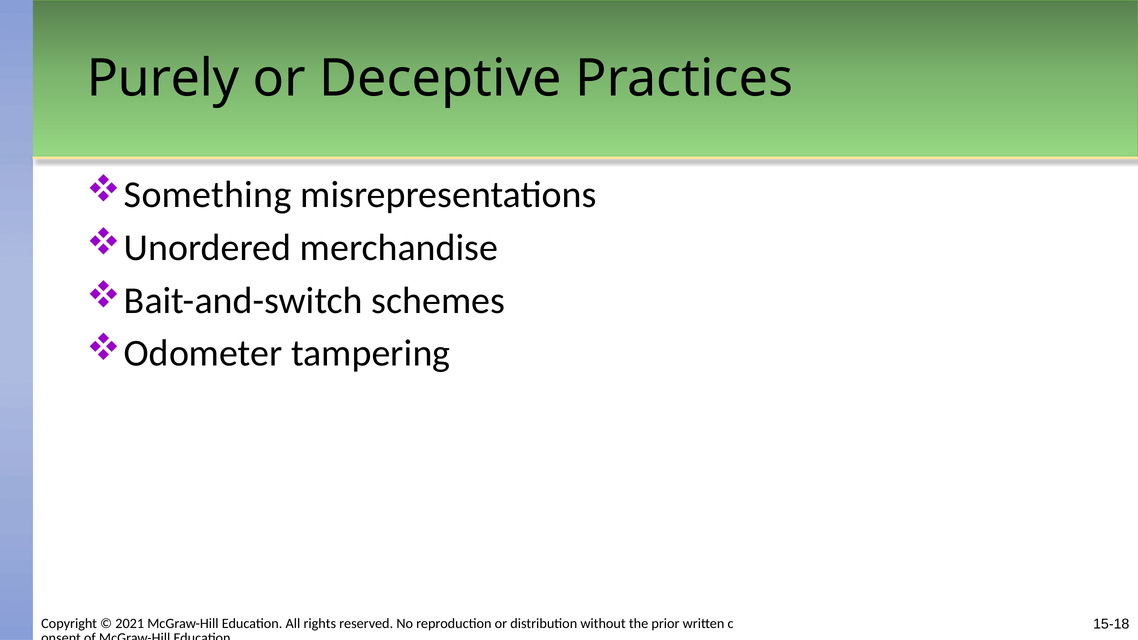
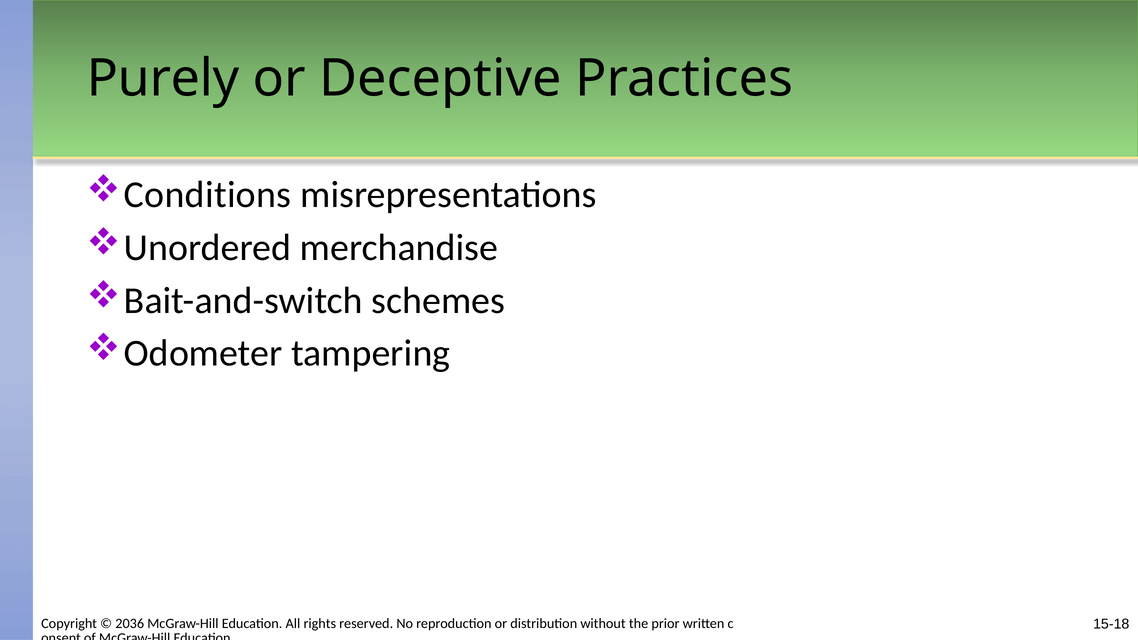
Something: Something -> Conditions
2021: 2021 -> 2036
